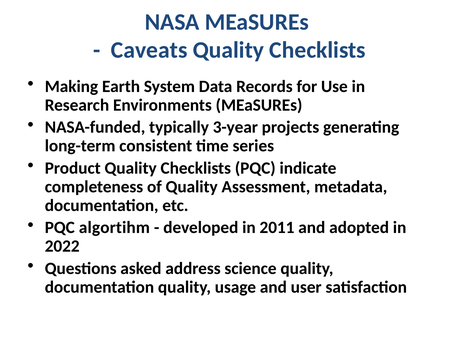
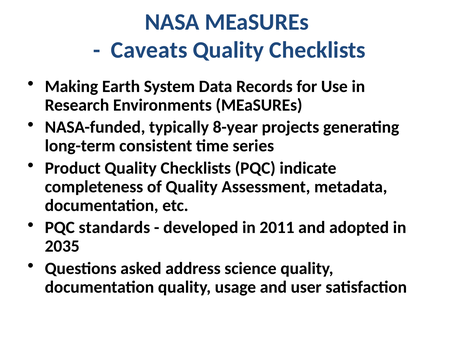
3-year: 3-year -> 8-year
algortihm: algortihm -> standards
2022: 2022 -> 2035
